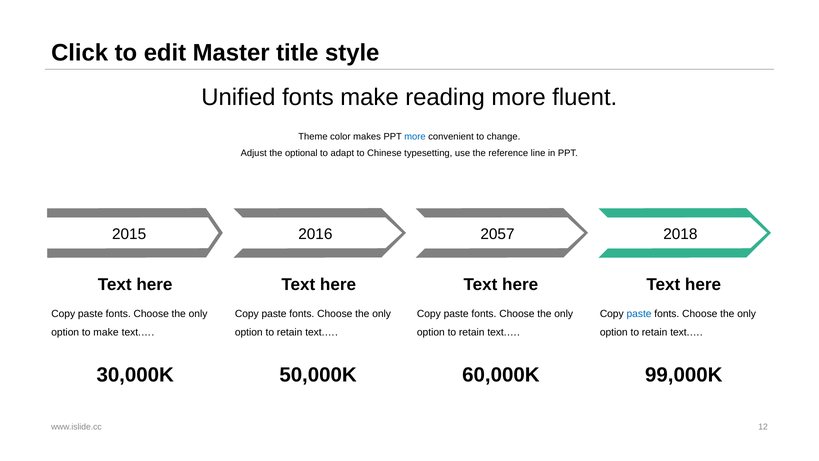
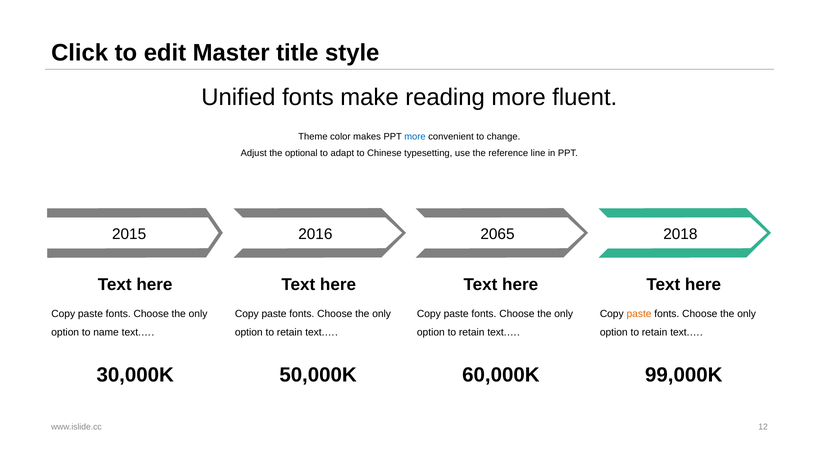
2057: 2057 -> 2065
paste at (639, 313) colour: blue -> orange
to make: make -> name
